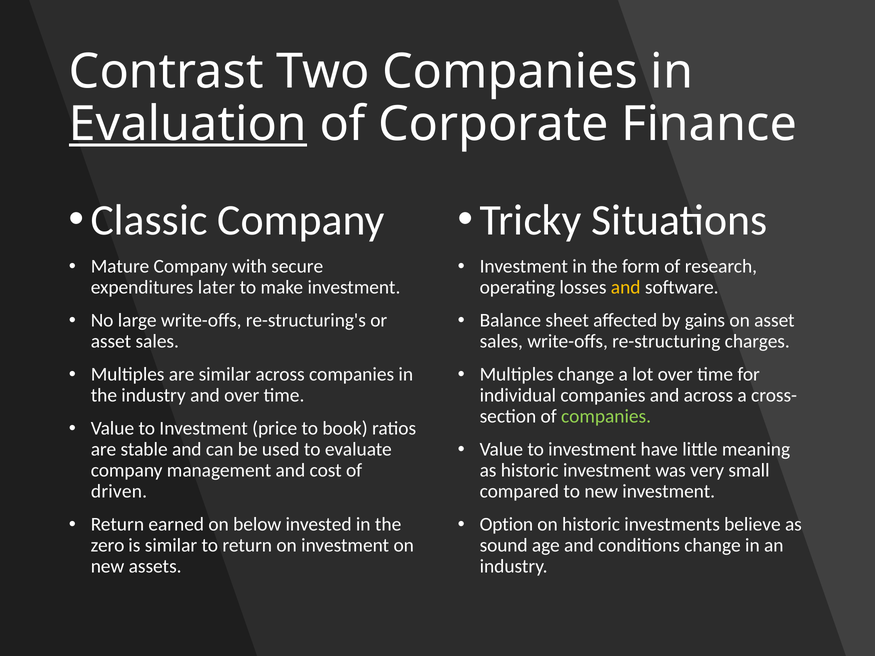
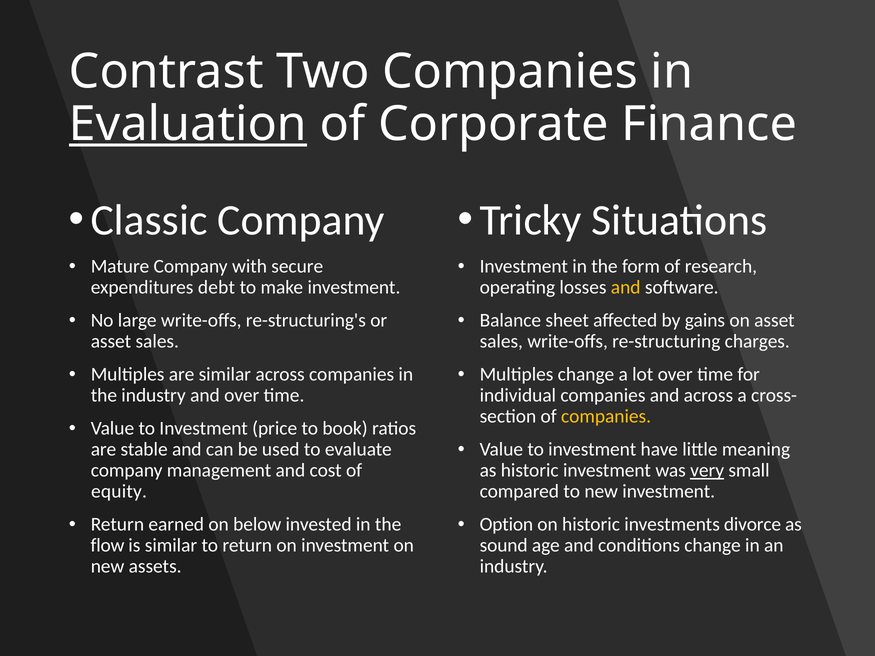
later: later -> debt
companies at (606, 417) colour: light green -> yellow
very underline: none -> present
driven: driven -> equity
believe: believe -> divorce
zero: zero -> flow
